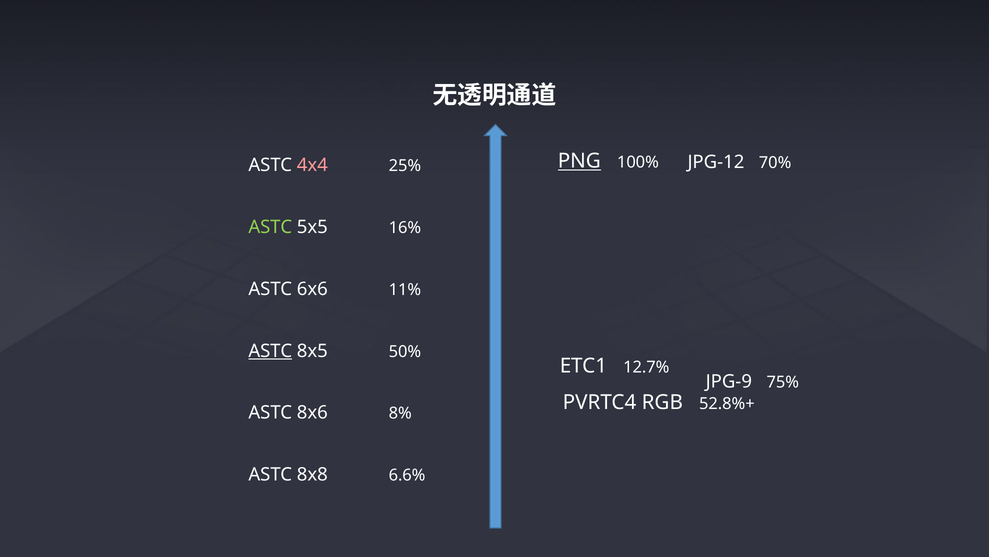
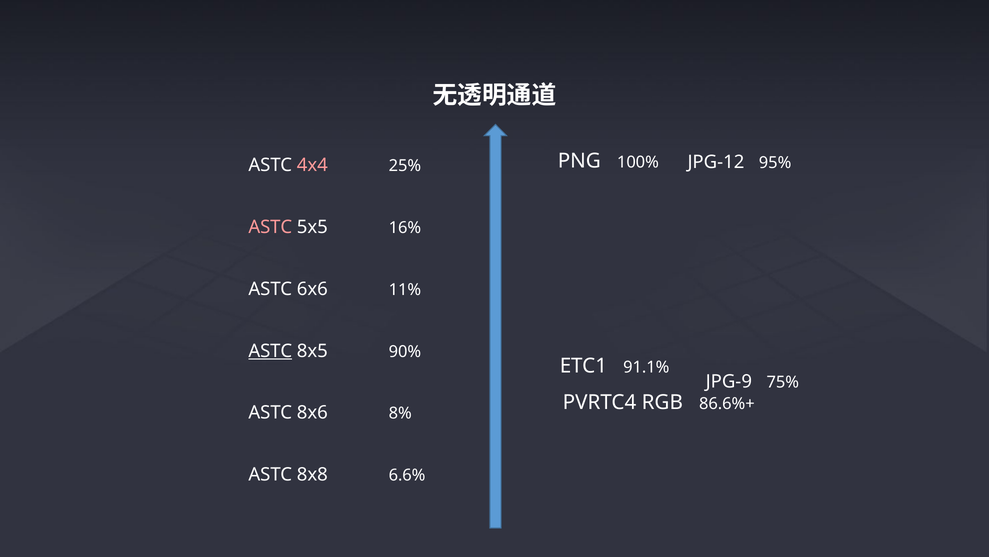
PNG underline: present -> none
70%: 70% -> 95%
ASTC at (270, 227) colour: light green -> pink
50%: 50% -> 90%
12.7%: 12.7% -> 91.1%
52.8%+: 52.8%+ -> 86.6%+
